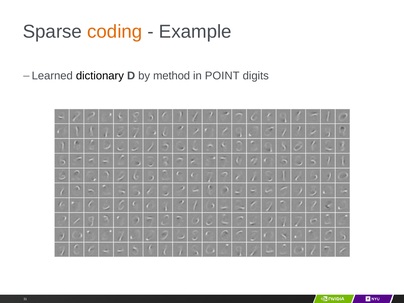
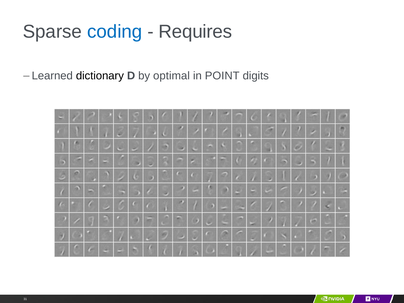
coding colour: orange -> blue
Example: Example -> Requires
method: method -> optimal
